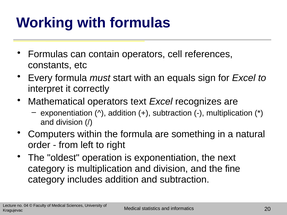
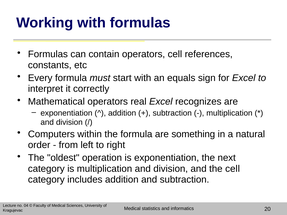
text: text -> real
the fine: fine -> cell
